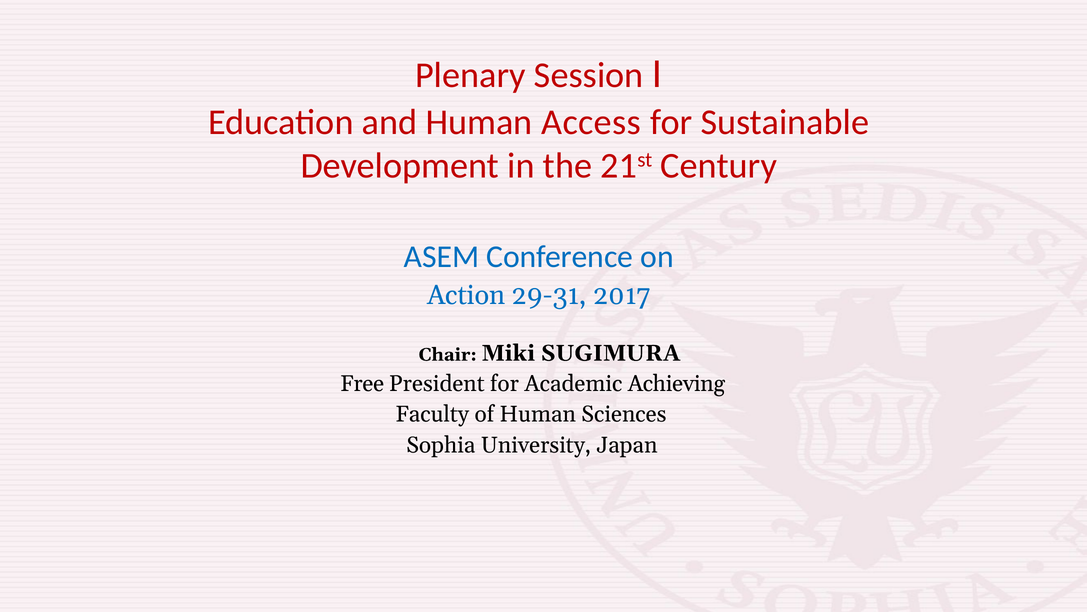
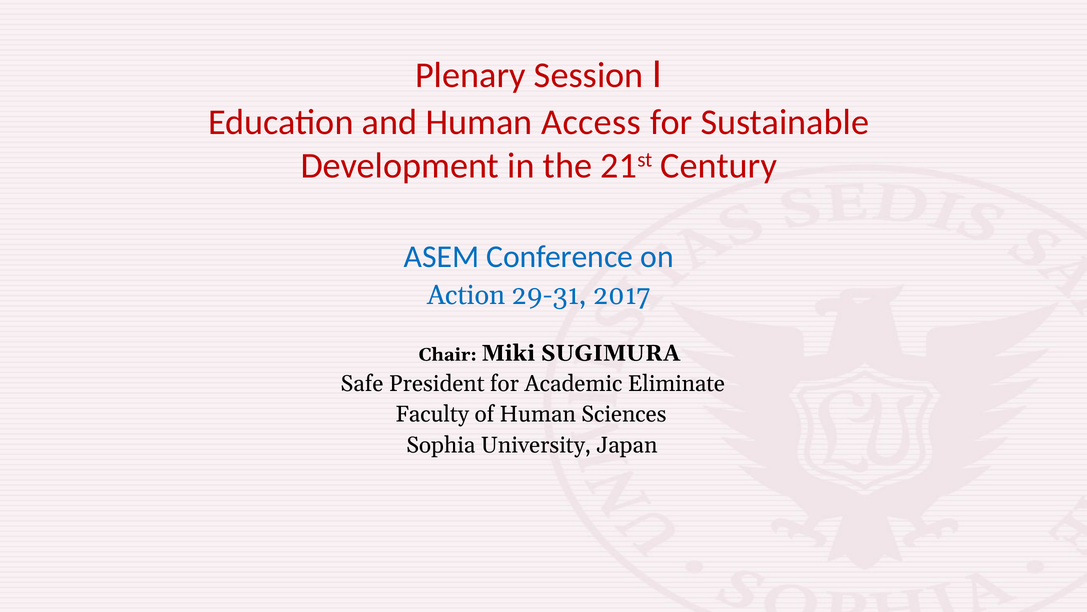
Free: Free -> Safe
Achieving: Achieving -> Eliminate
